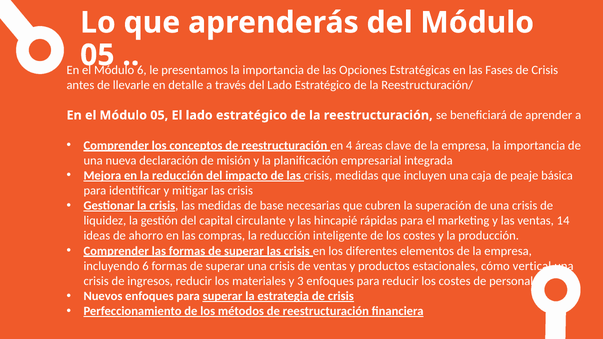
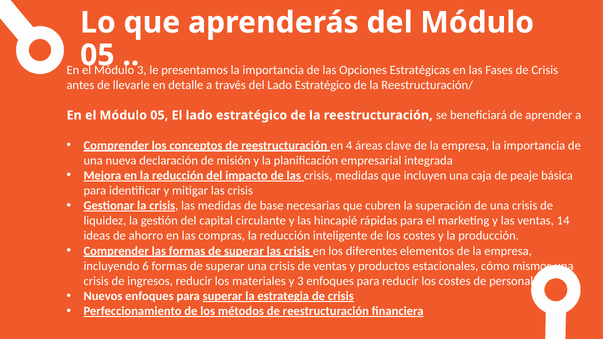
6 at (142, 70): 6 -> 3
vertical: vertical -> mismos
